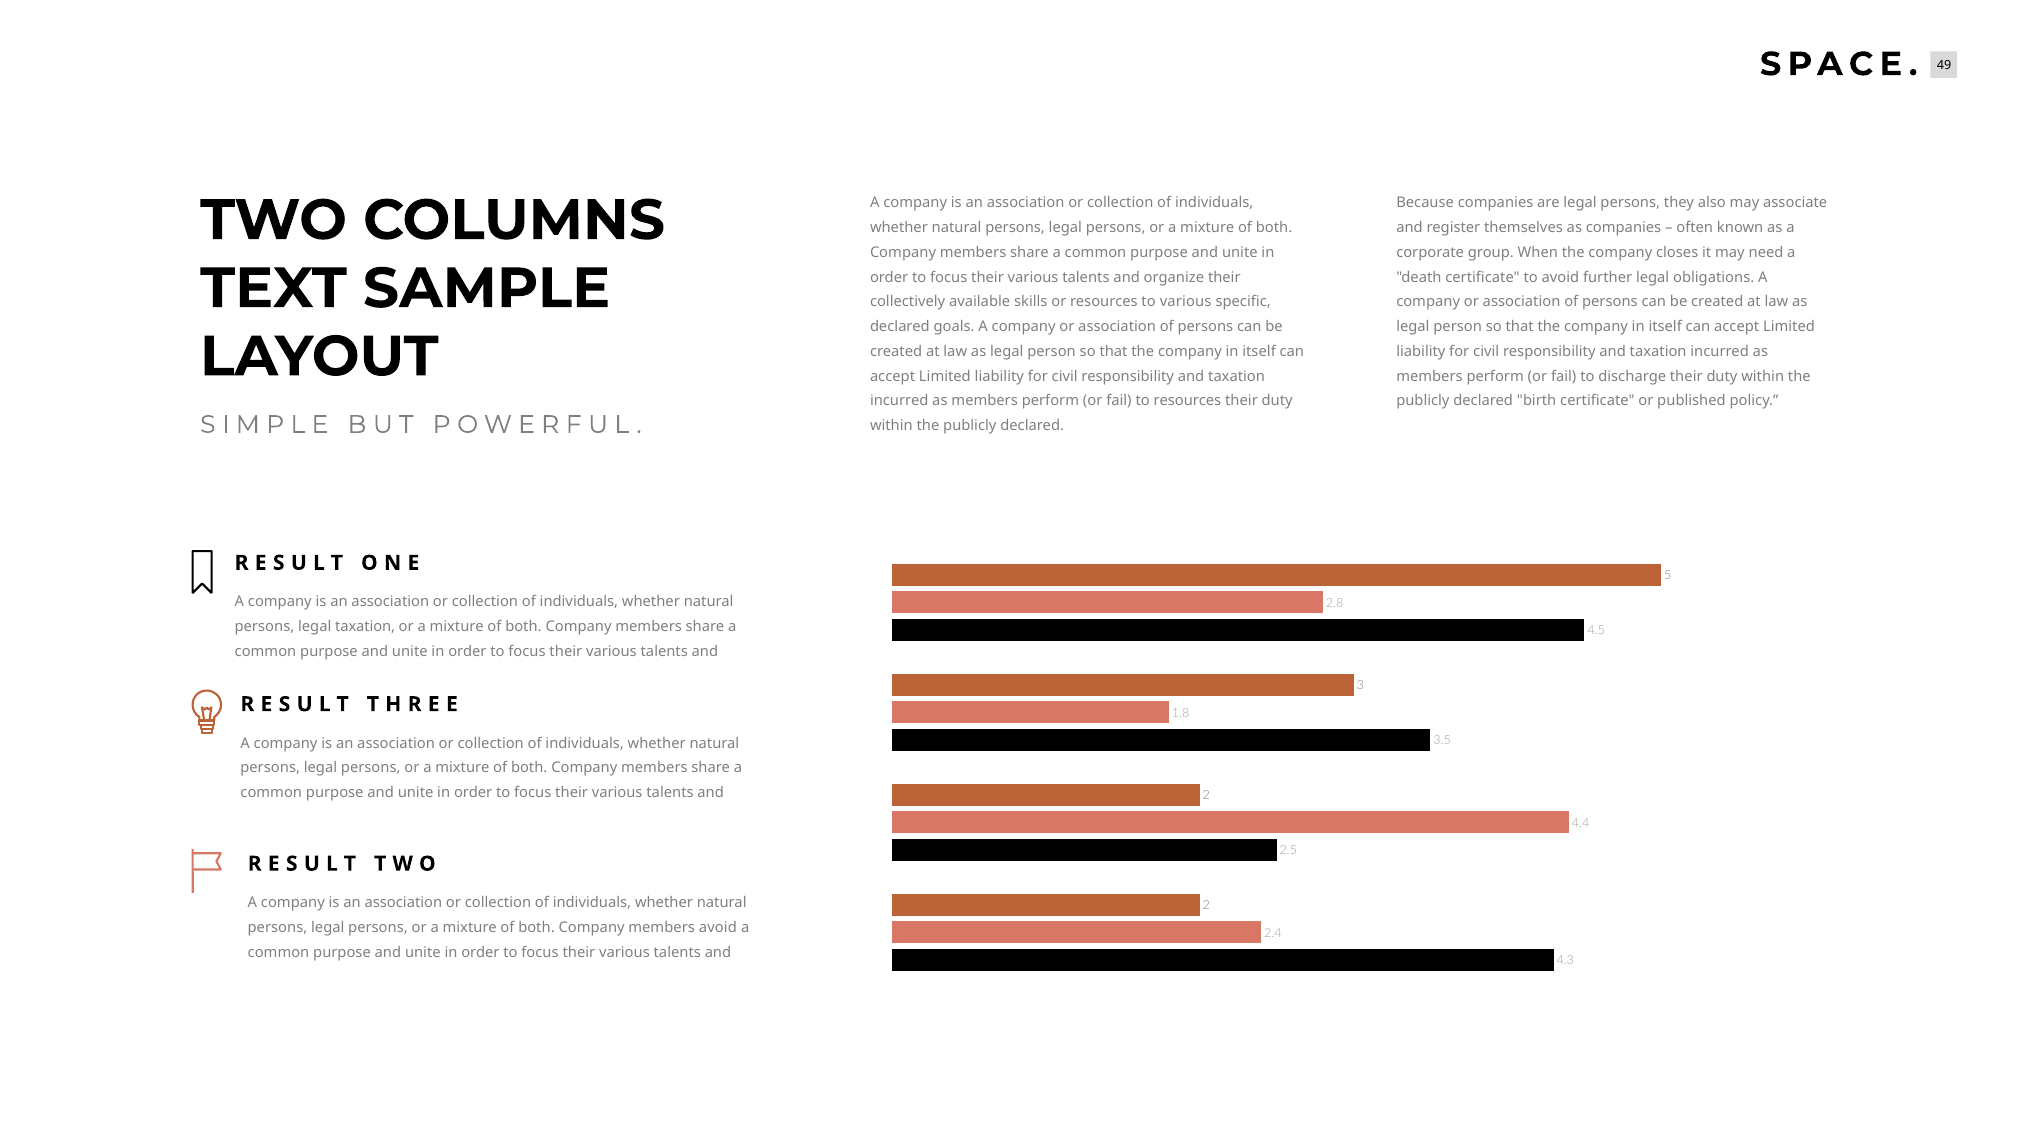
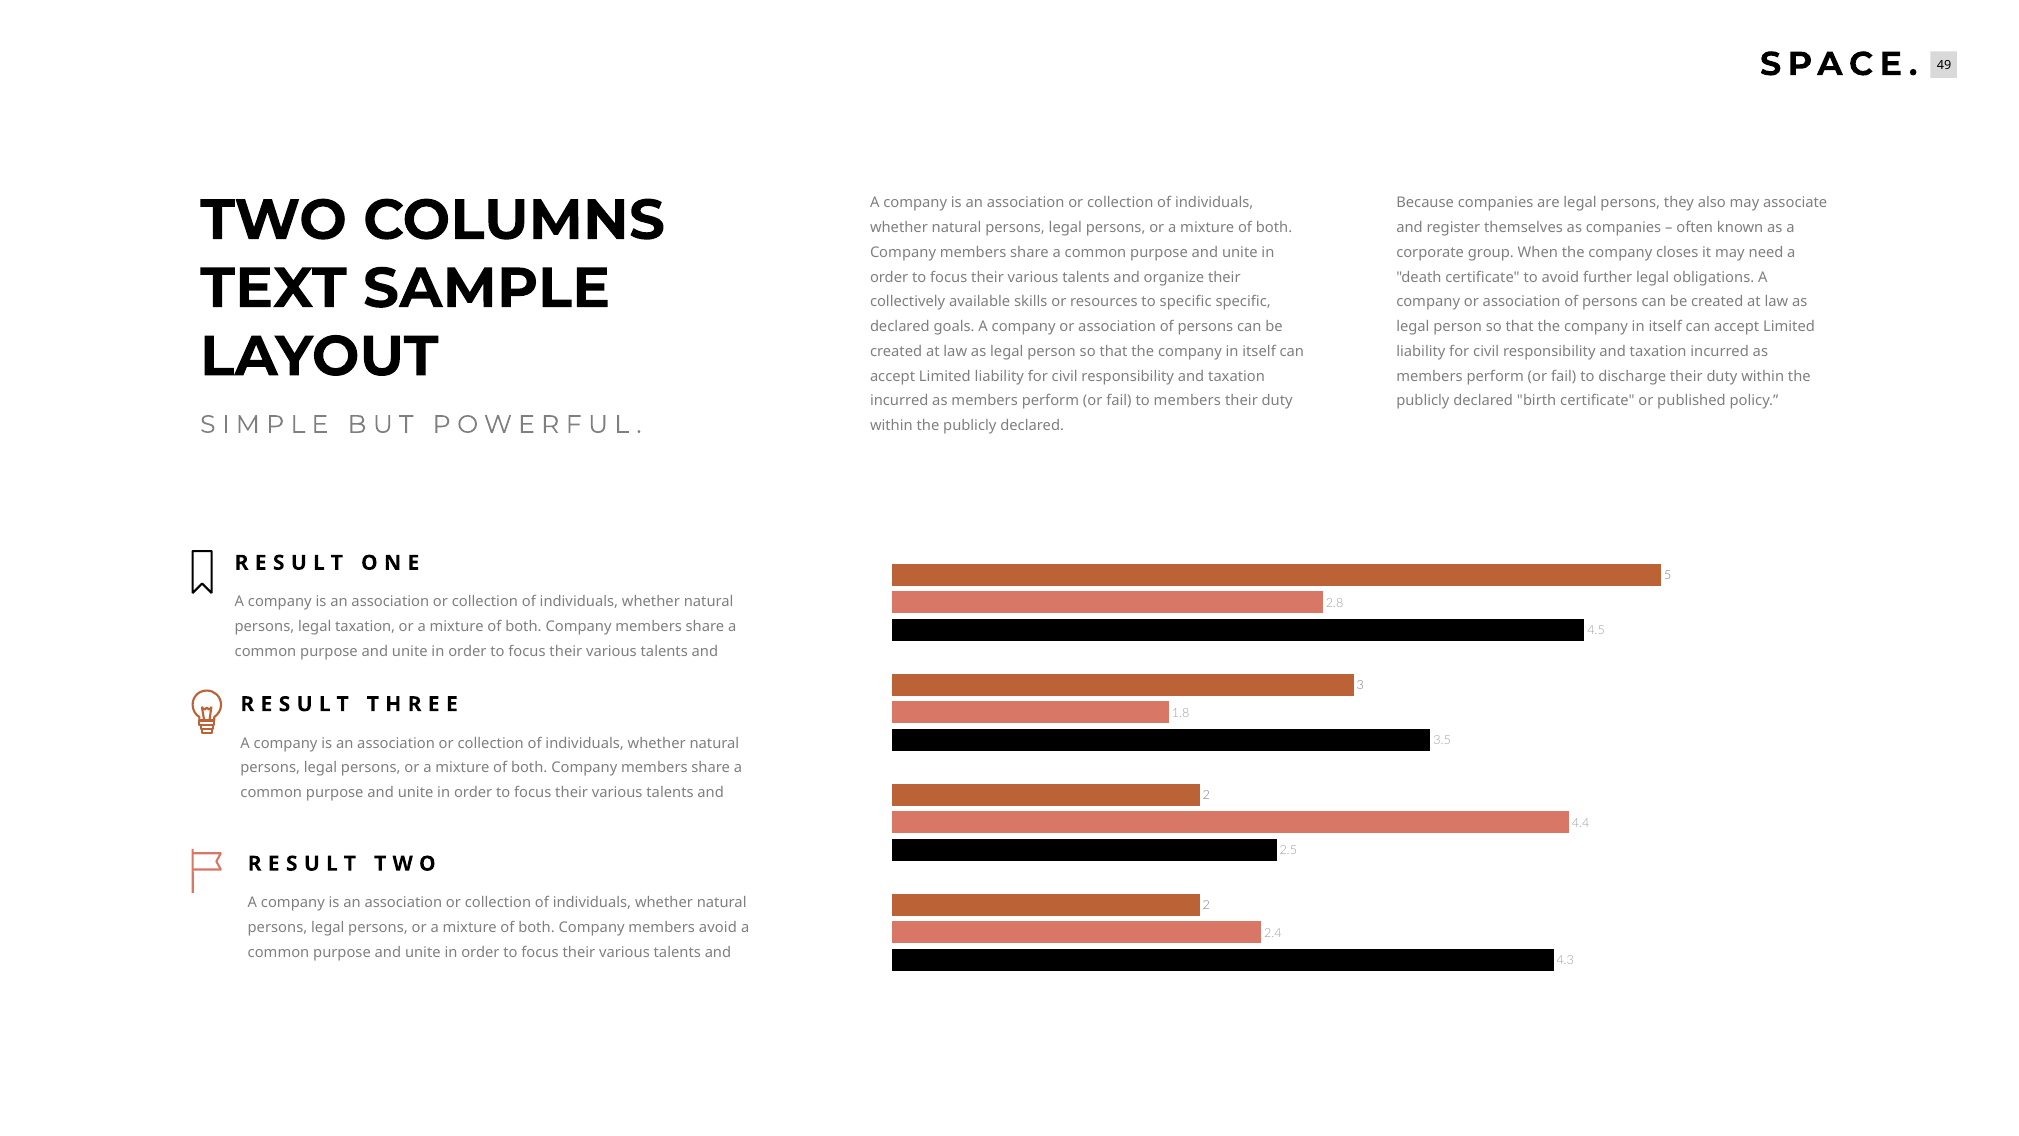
to various: various -> specific
to resources: resources -> members
